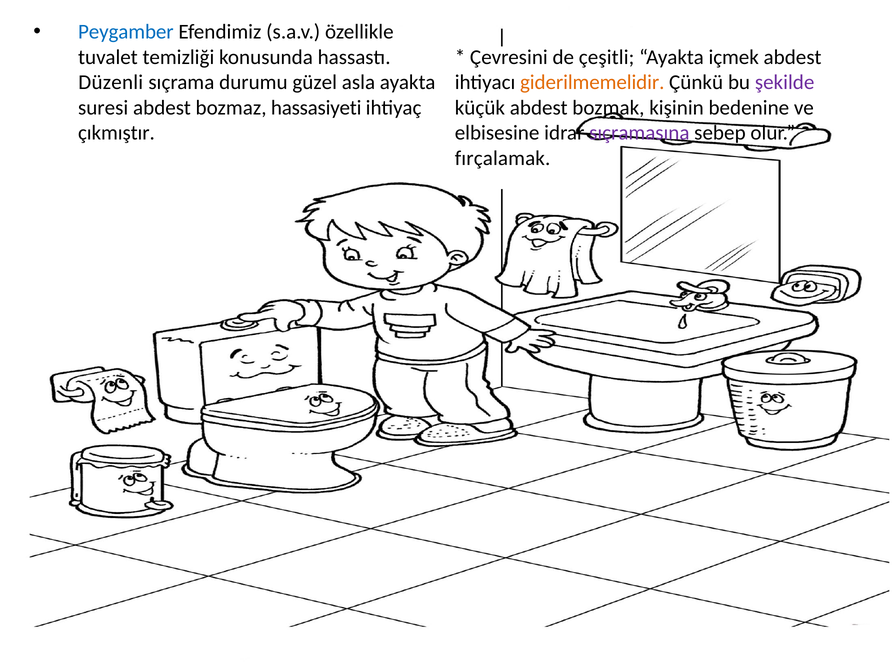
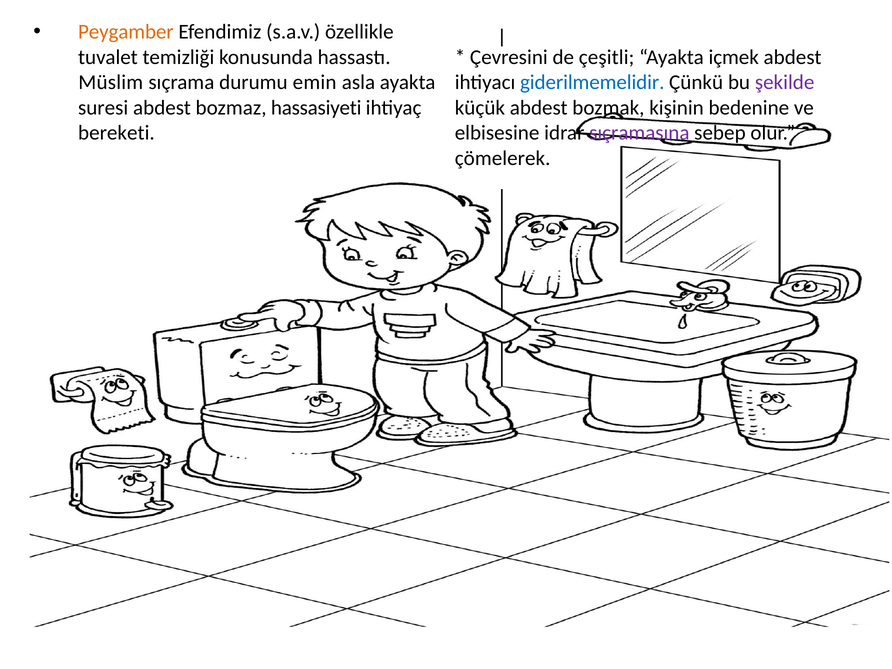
Peygamber colour: blue -> orange
Düzenli: Düzenli -> Müslim
güzel: güzel -> emin
giderilmemelidir colour: orange -> blue
çıkmıştır: çıkmıştır -> bereketi
fırçalamak: fırçalamak -> çömelerek
